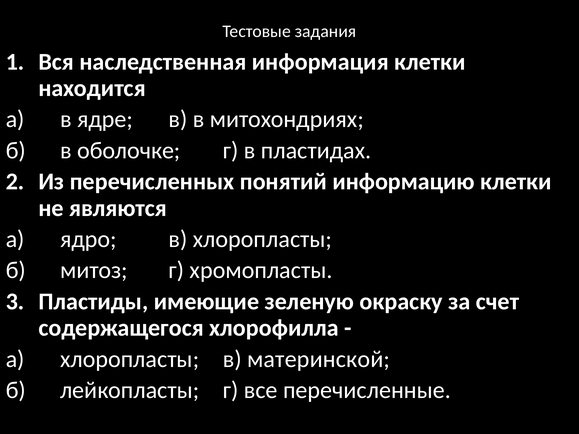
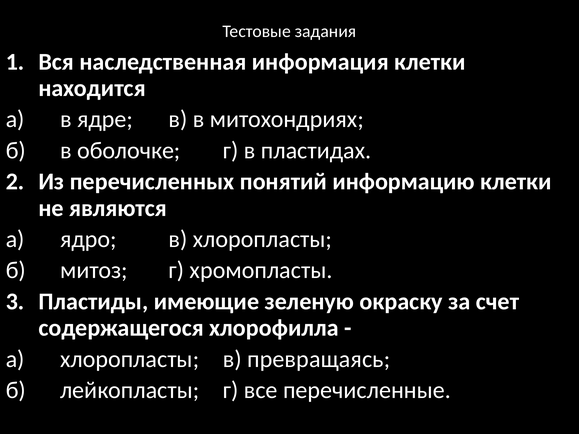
материнской: материнской -> превращаясь
